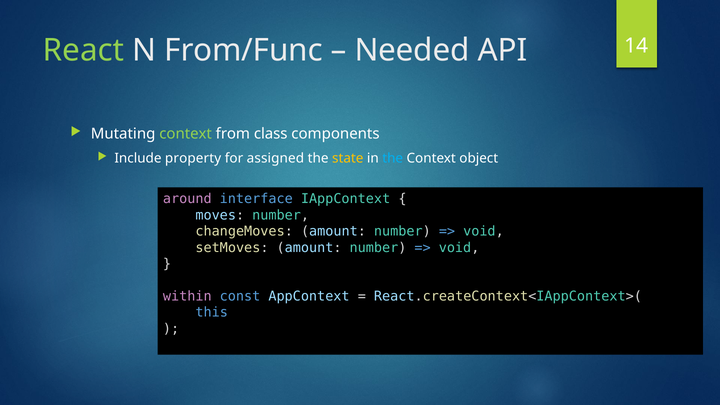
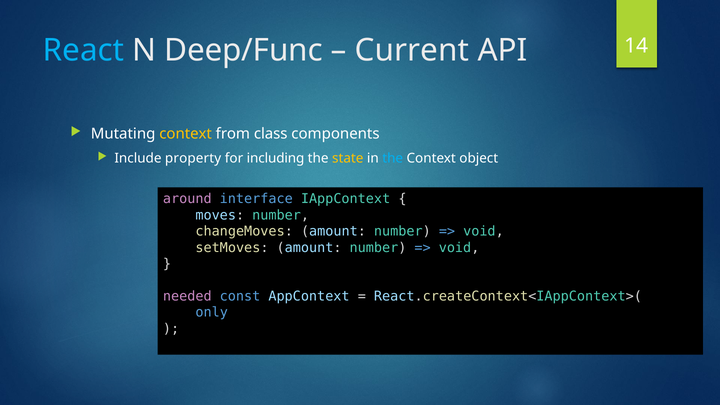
React colour: light green -> light blue
From/Func: From/Func -> Deep/Func
Needed: Needed -> Current
context at (186, 134) colour: light green -> yellow
assigned: assigned -> including
within: within -> needed
this: this -> only
